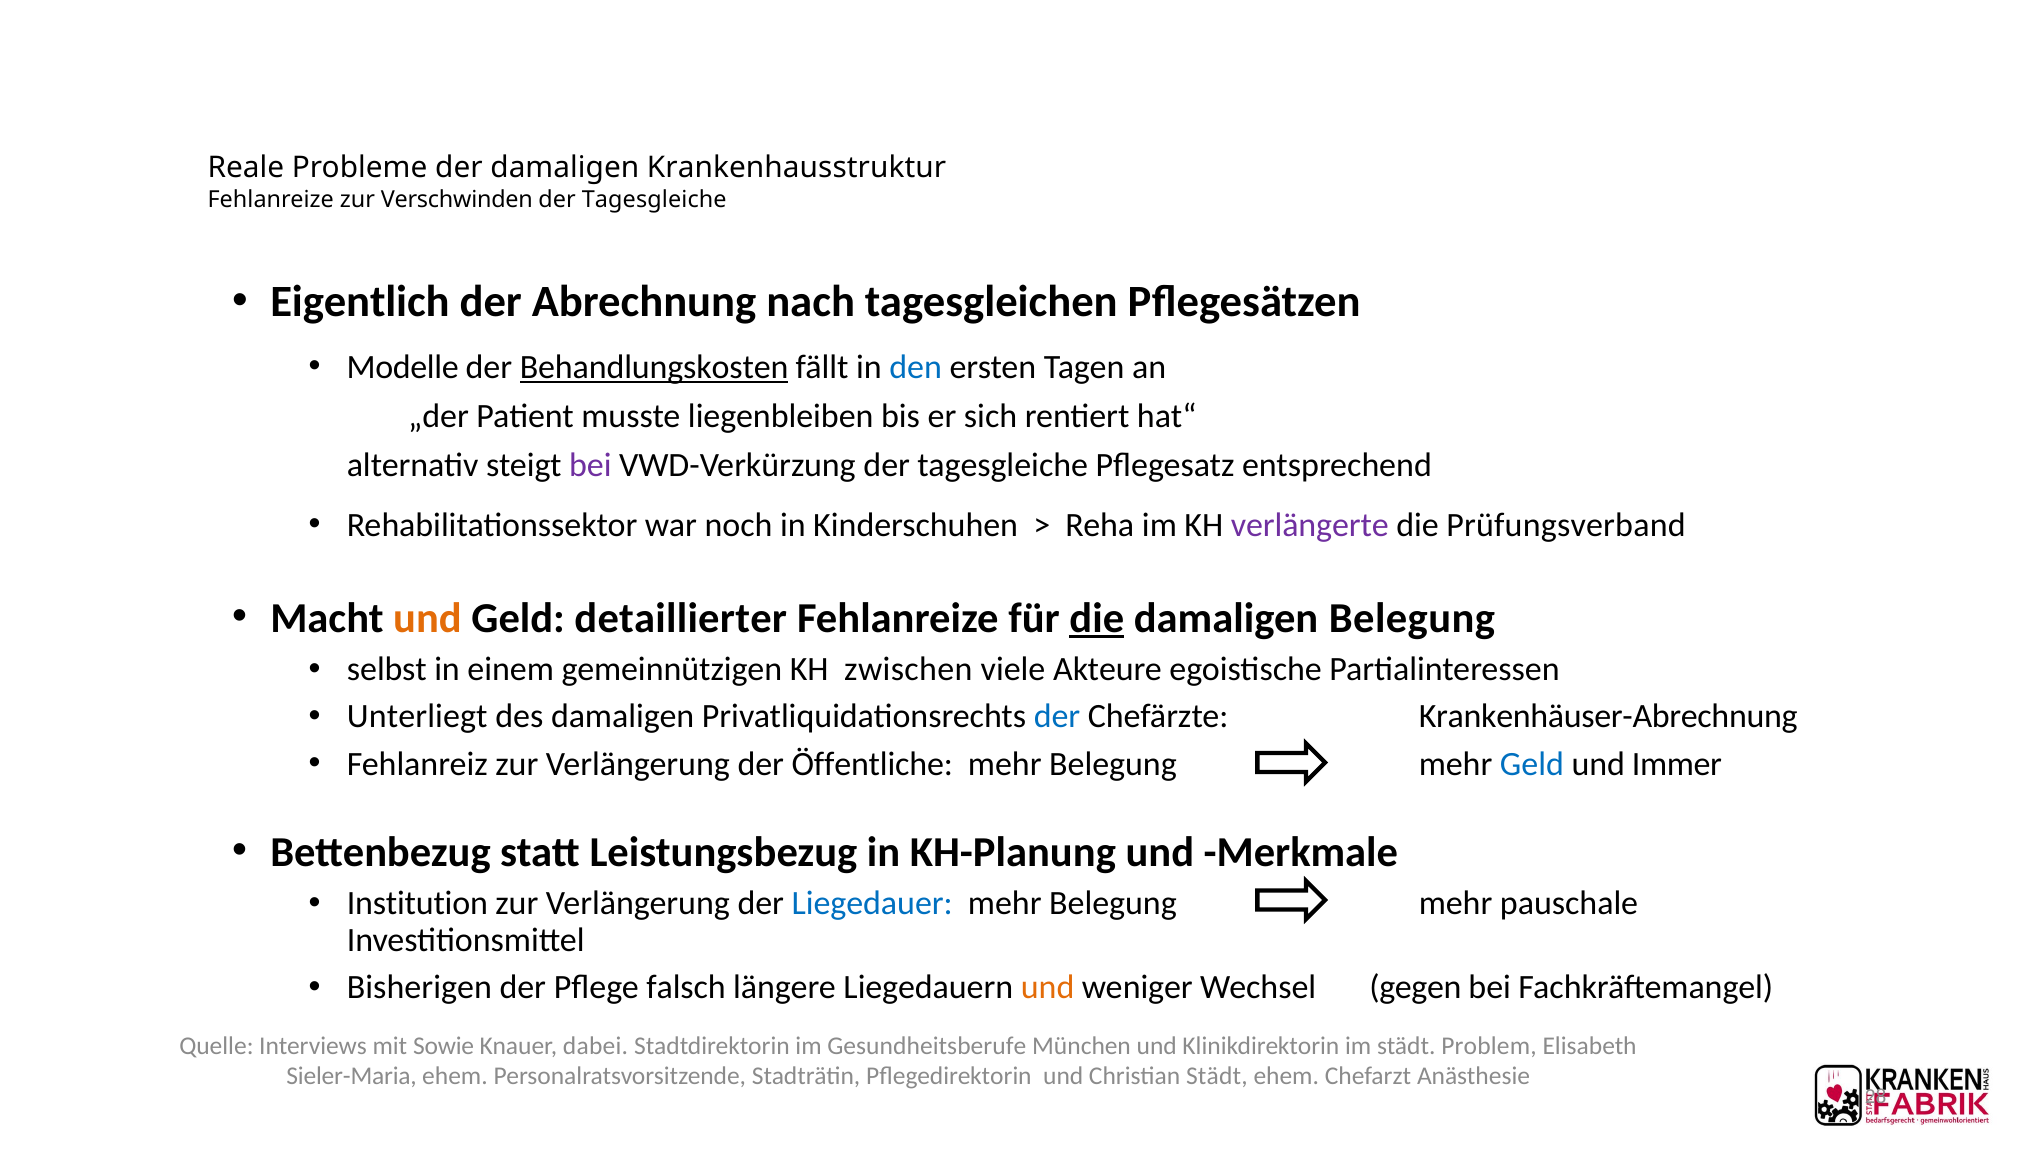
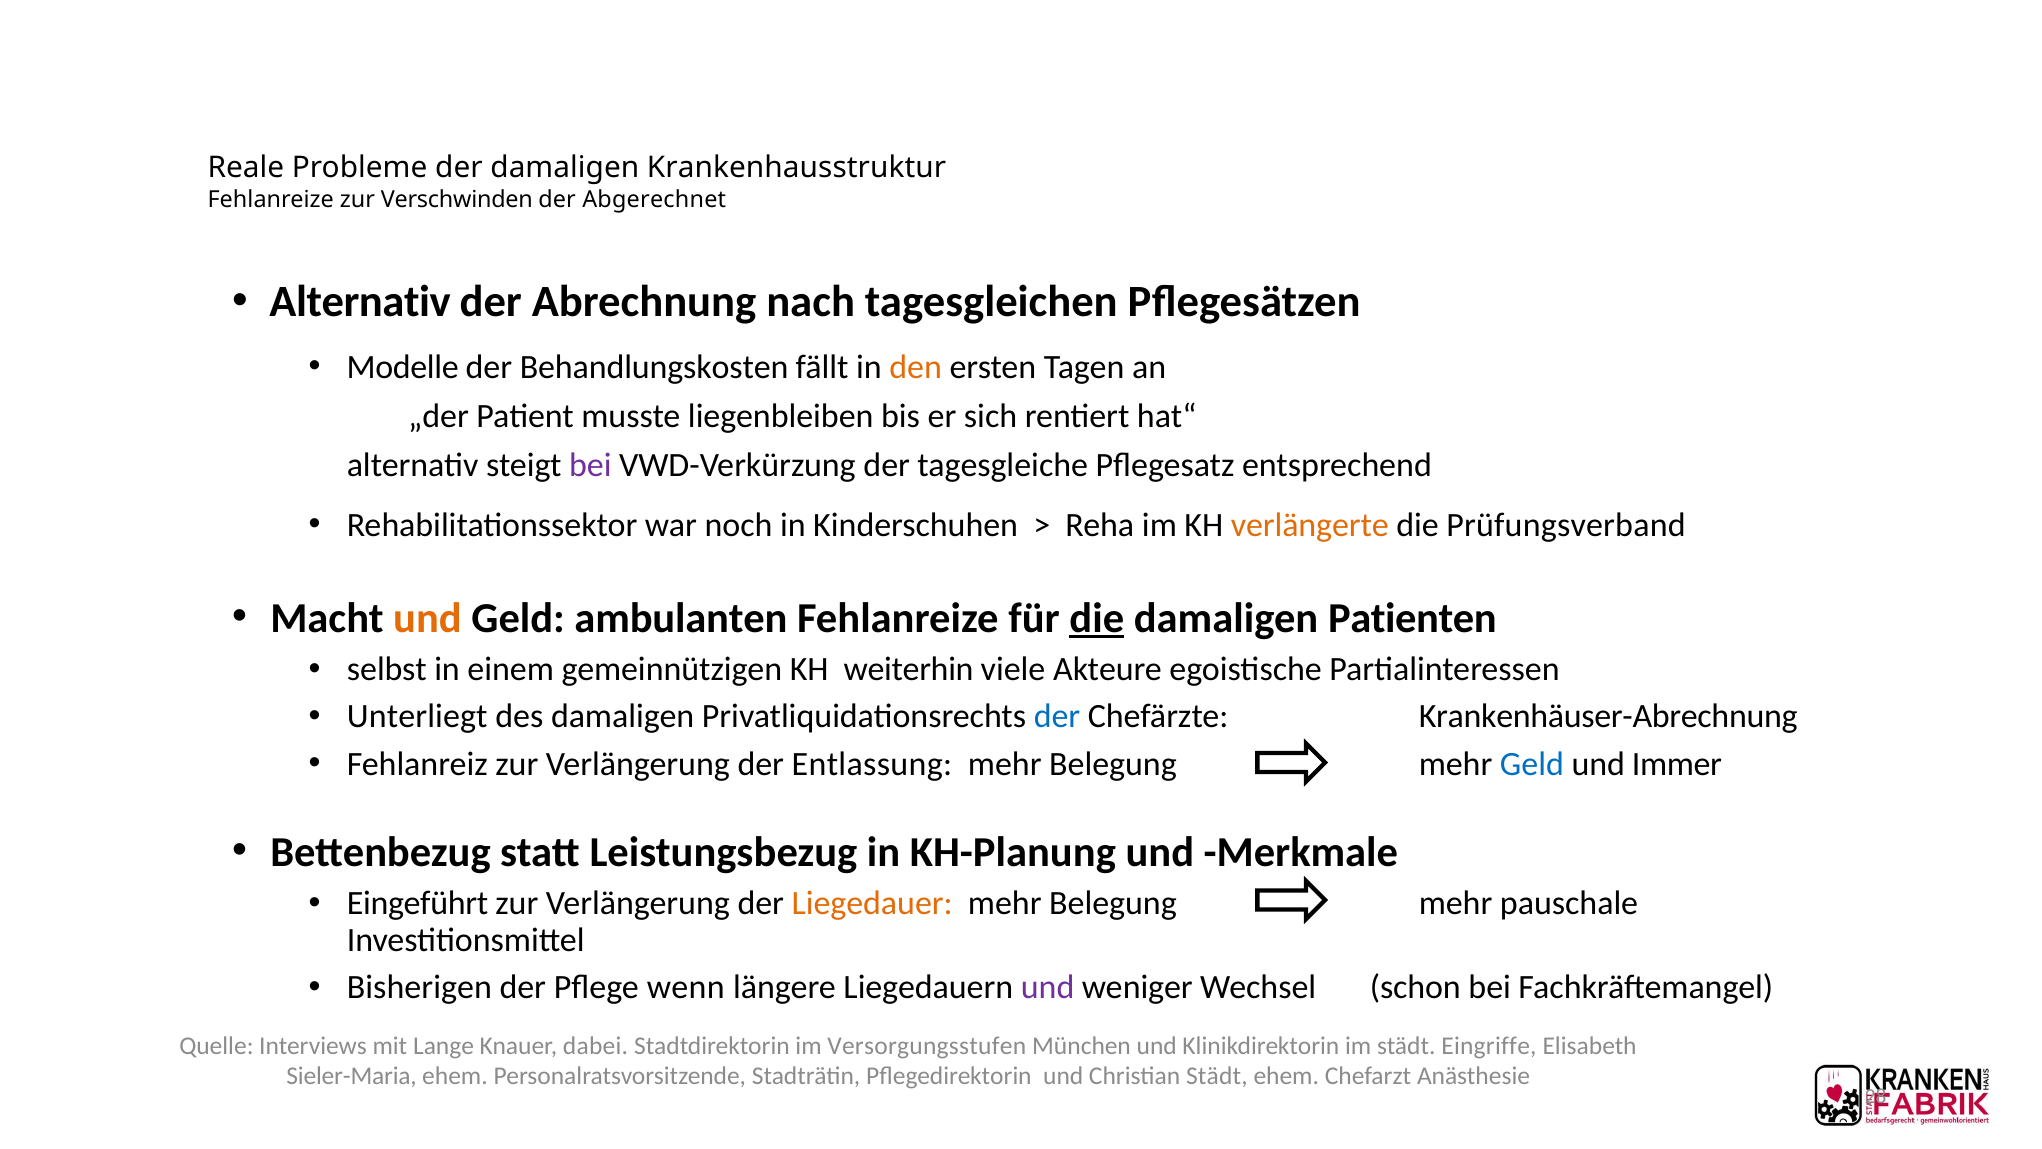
Tagesgleiche at (654, 200): Tagesgleiche -> Abgerechnet
Eigentlich at (360, 302): Eigentlich -> Alternativ
Behandlungskosten underline: present -> none
den colour: blue -> orange
verlängerte colour: purple -> orange
detaillierter: detaillierter -> ambulanten
damaligen Belegung: Belegung -> Patienten
zwischen: zwischen -> weiterhin
Öffentliche: Öffentliche -> Entlassung
Institution: Institution -> Eingeführt
Liegedauer colour: blue -> orange
falsch: falsch -> wenn
und at (1048, 987) colour: orange -> purple
gegen: gegen -> schon
Sowie: Sowie -> Lange
Gesundheitsberufe: Gesundheitsberufe -> Versorgungsstufen
Problem: Problem -> Eingriffe
